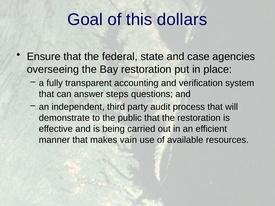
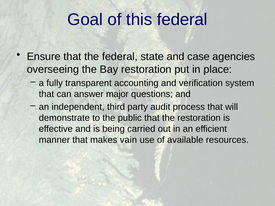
this dollars: dollars -> federal
steps: steps -> major
